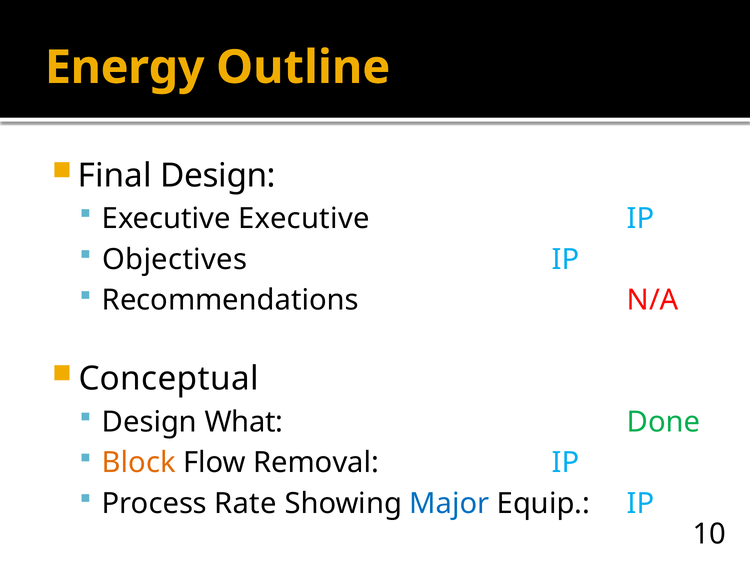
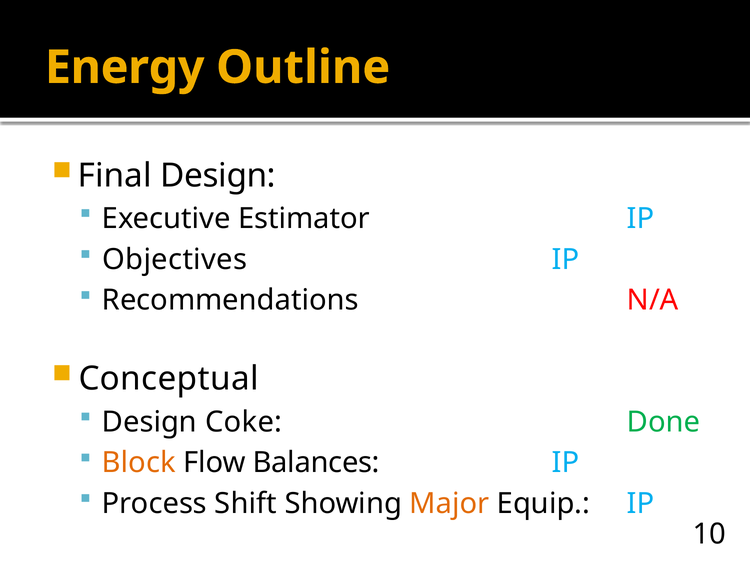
Executive Executive: Executive -> Estimator
What: What -> Coke
Removal: Removal -> Balances
Rate: Rate -> Shift
Major colour: blue -> orange
